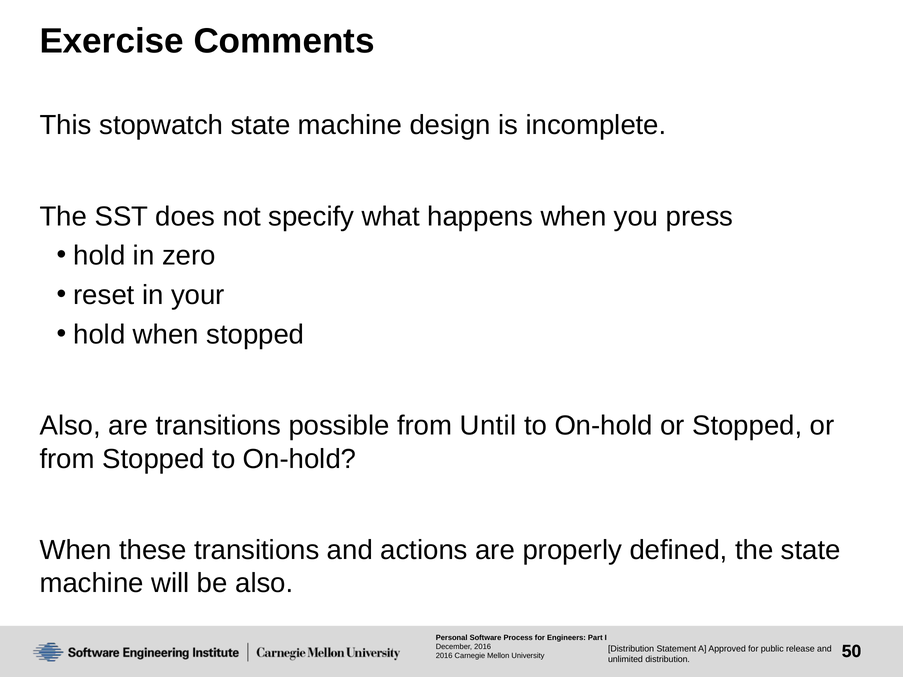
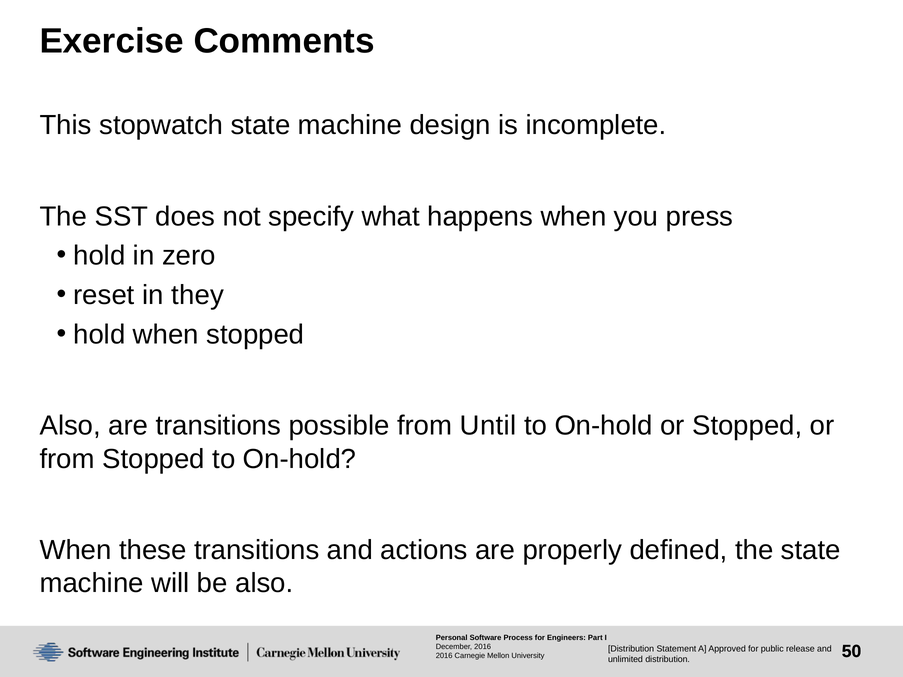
your: your -> they
